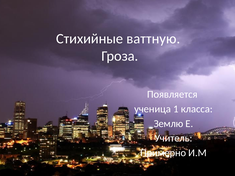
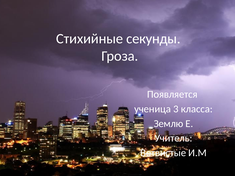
ваттную: ваттную -> секунды
1: 1 -> 3
Примерно: Примерно -> Ветвистые
